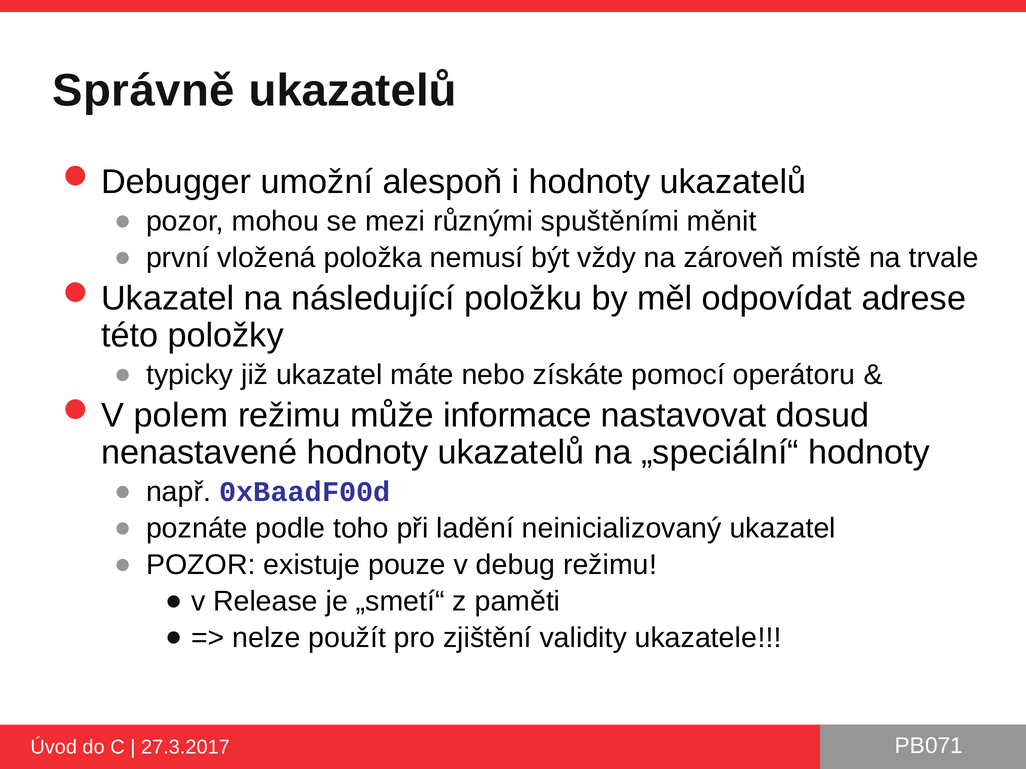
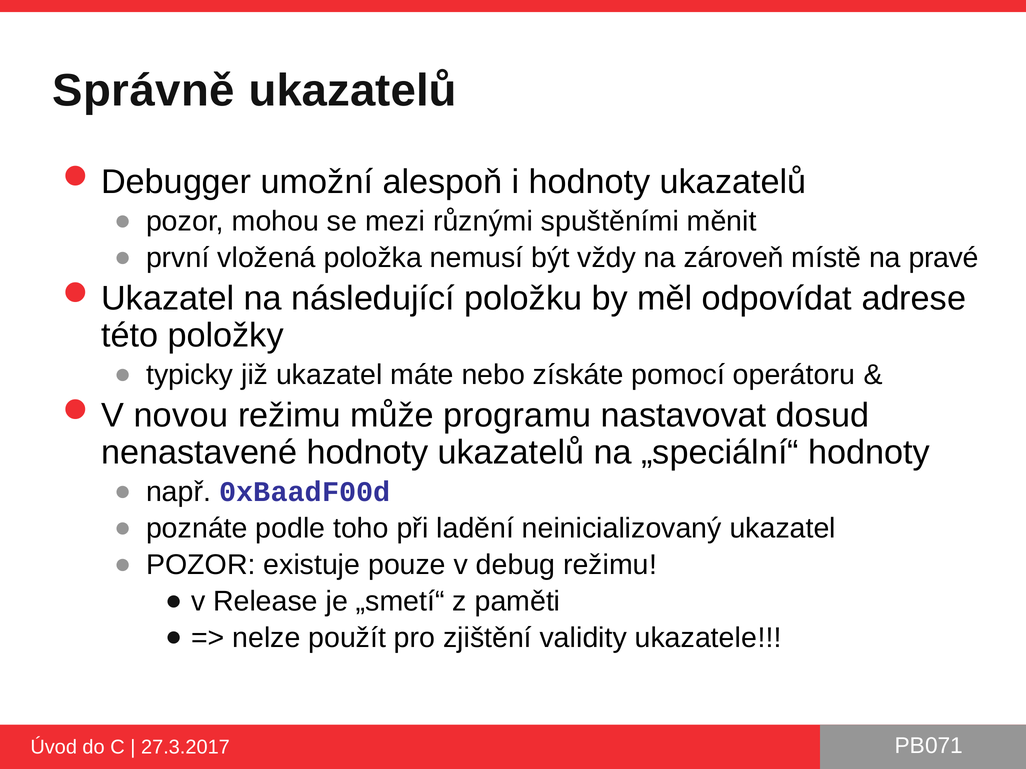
trvale: trvale -> pravé
polem: polem -> novou
informace: informace -> programu
